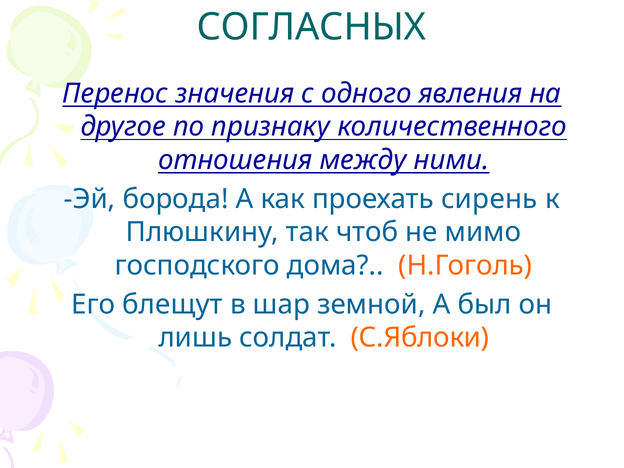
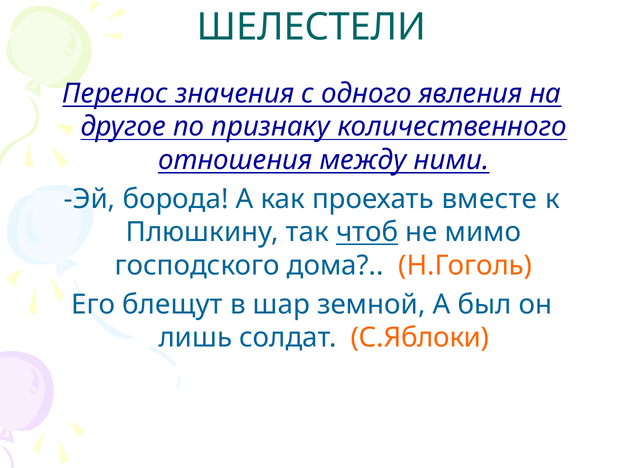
СОГЛАСНЫХ: СОГЛАСНЫХ -> ШЕЛЕСТЕЛИ
сирень: сирень -> вместе
чтоб underline: none -> present
